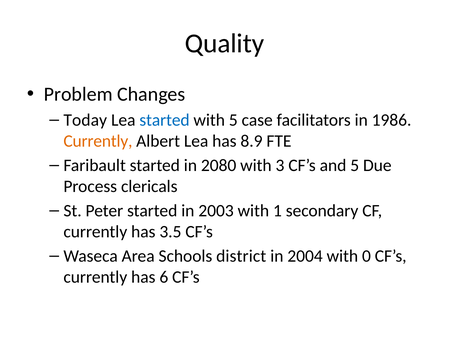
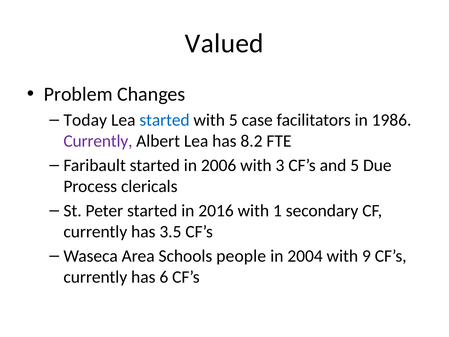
Quality: Quality -> Valued
Currently at (98, 141) colour: orange -> purple
8.9: 8.9 -> 8.2
2080: 2080 -> 2006
2003: 2003 -> 2016
district: district -> people
0: 0 -> 9
